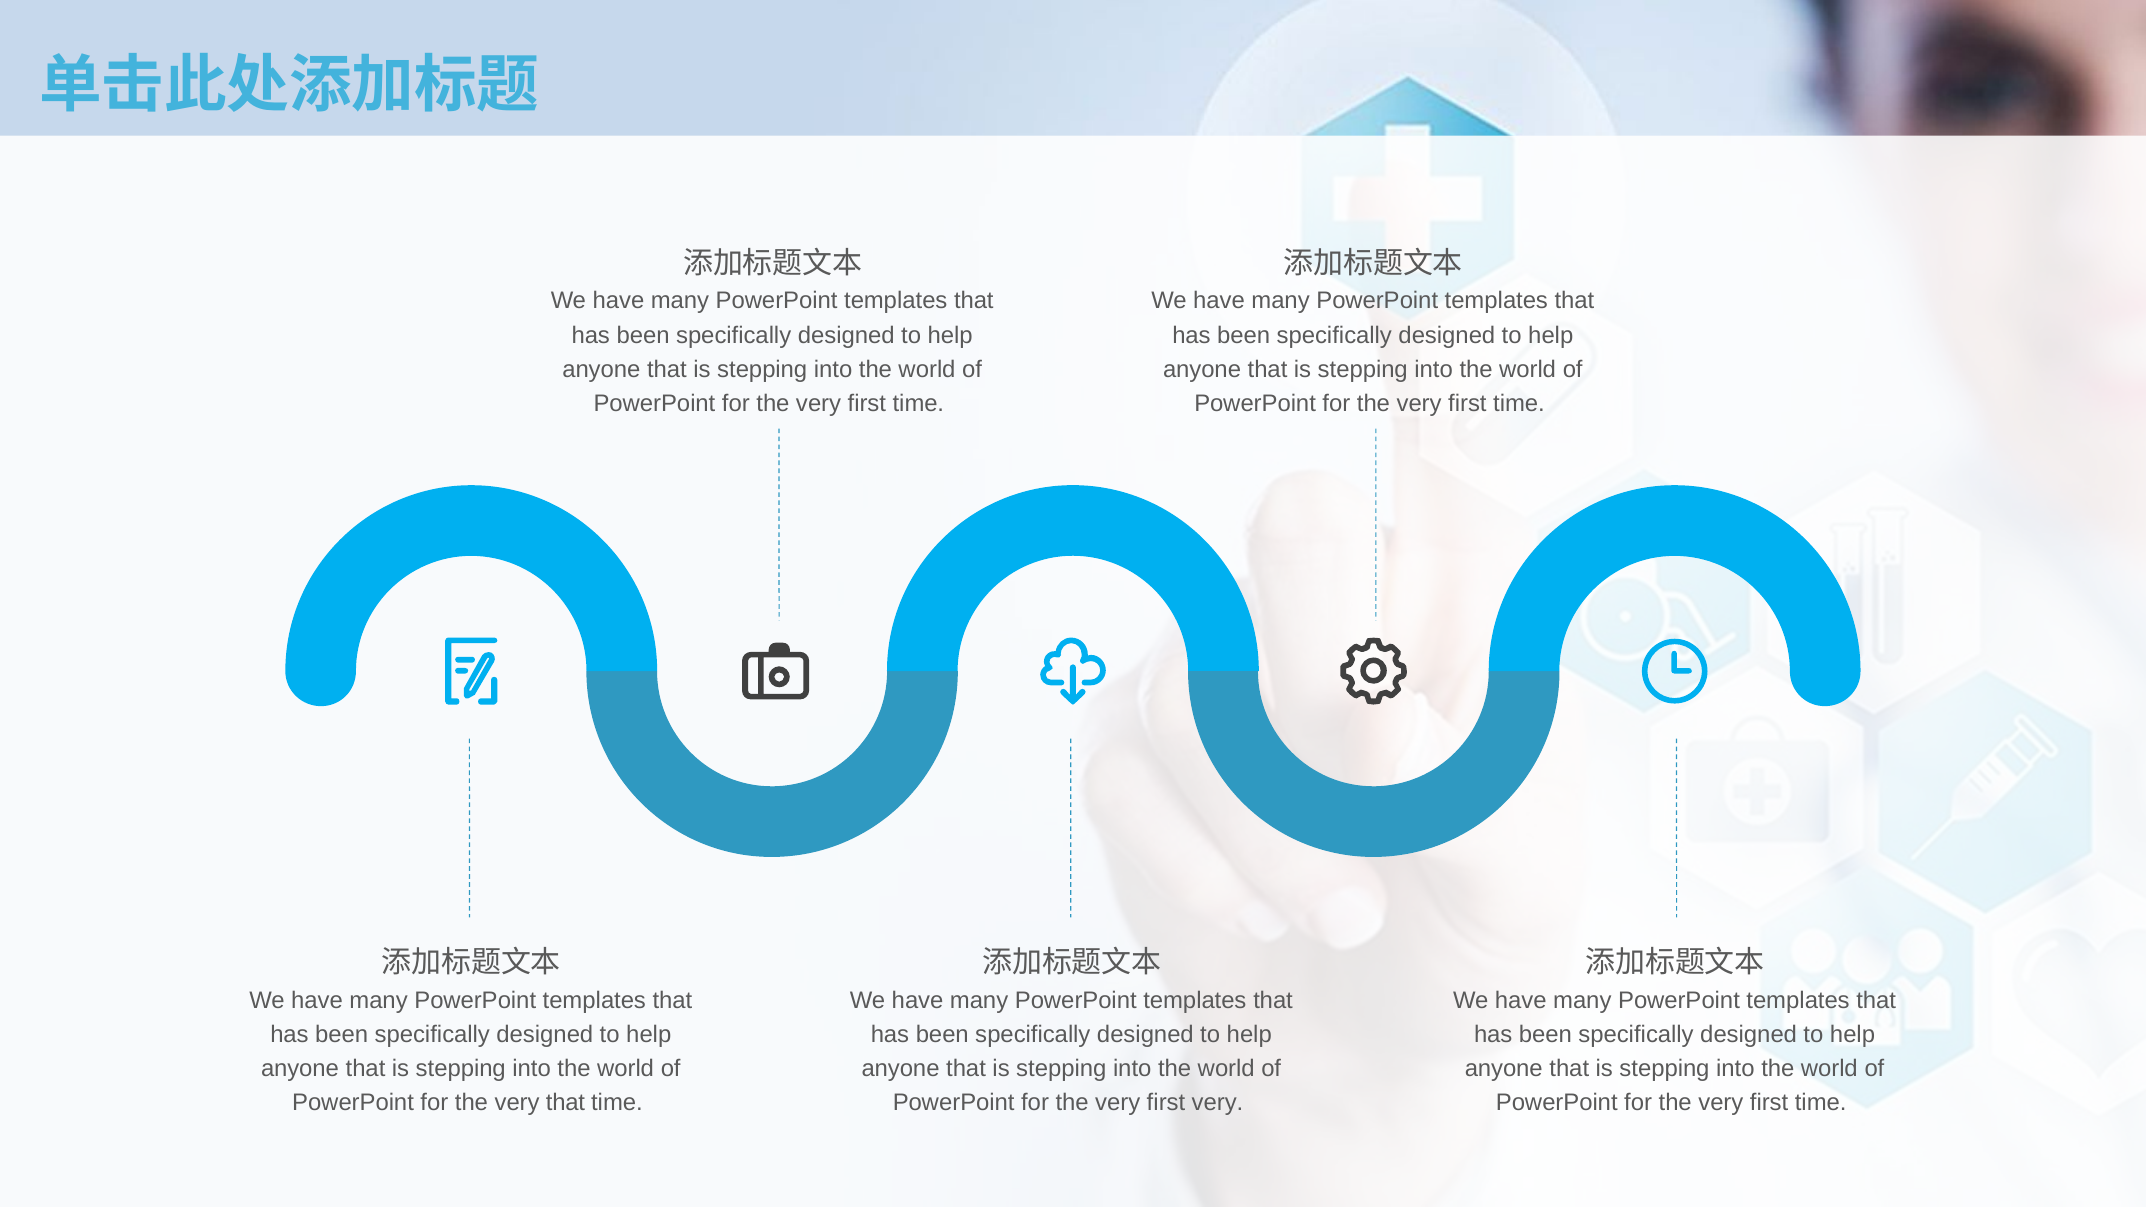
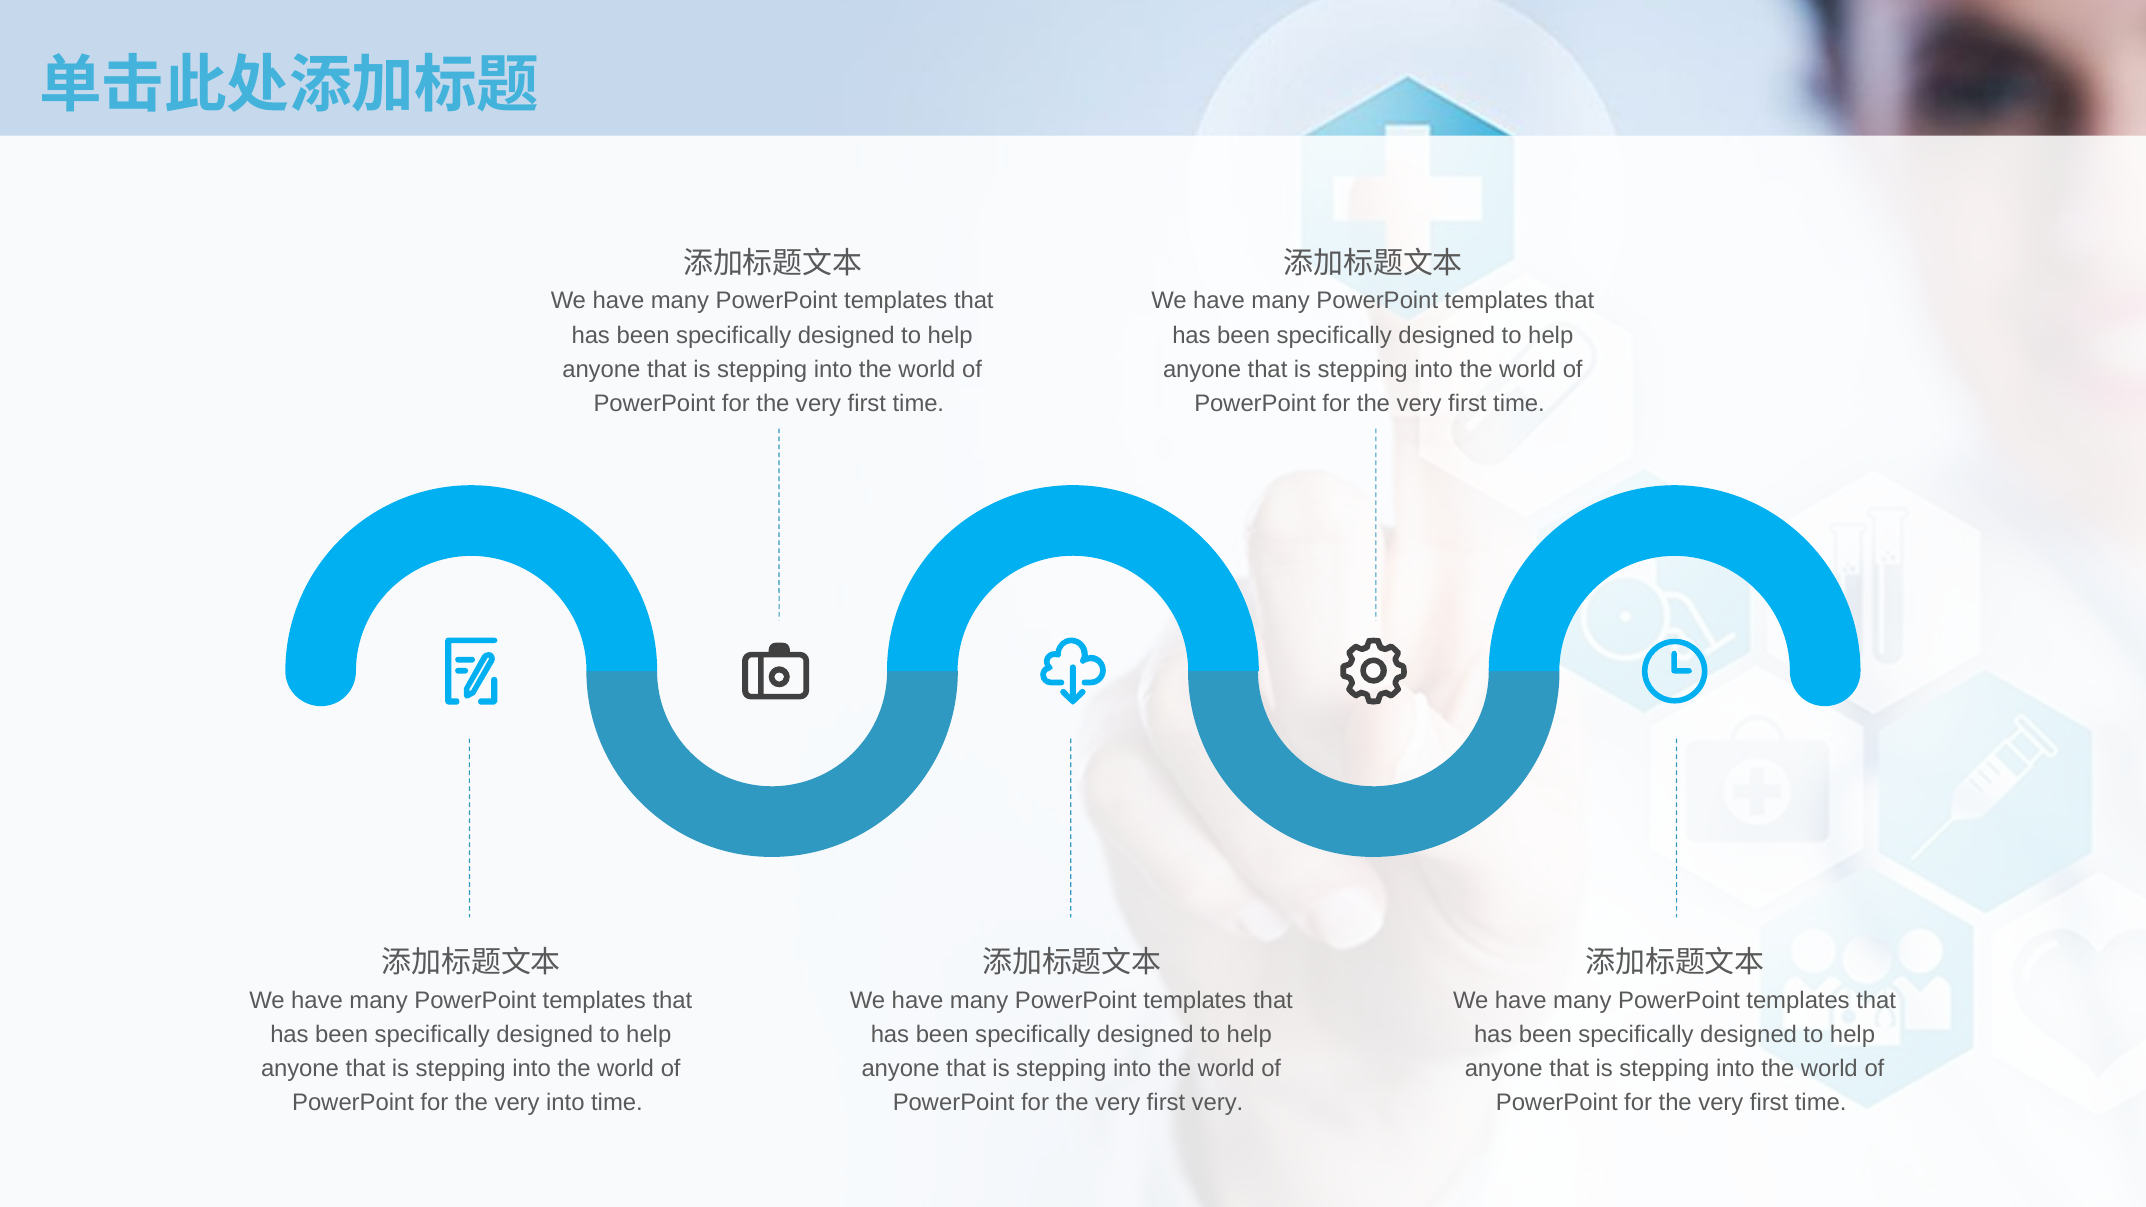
very that: that -> into
